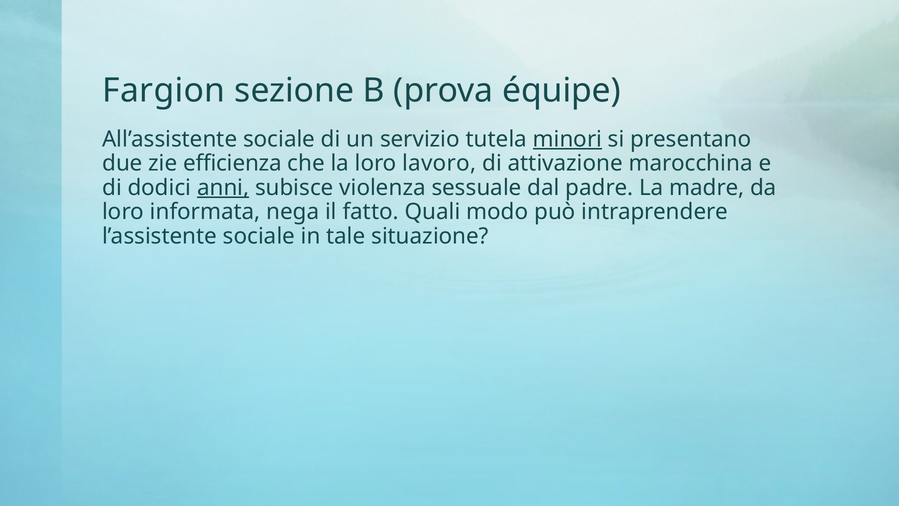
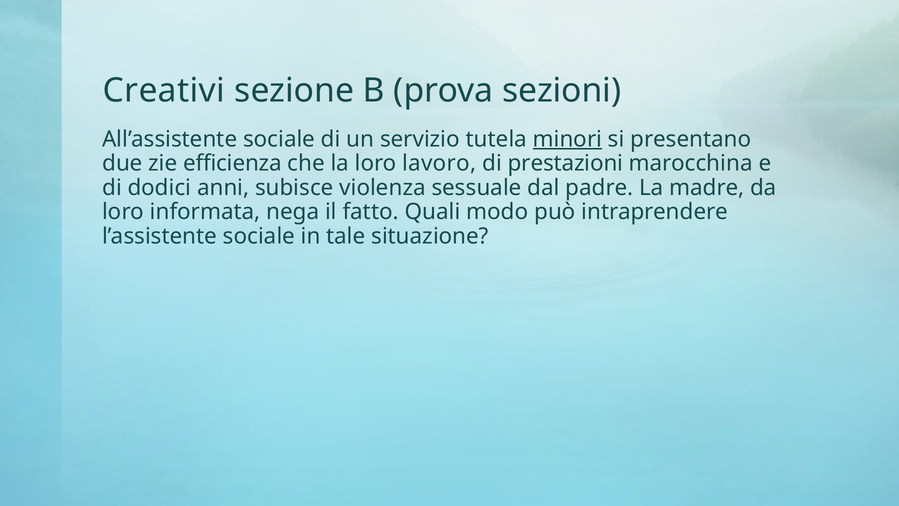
Fargion: Fargion -> Creativi
équipe: équipe -> sezioni
attivazione: attivazione -> prestazioni
anni underline: present -> none
